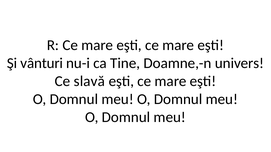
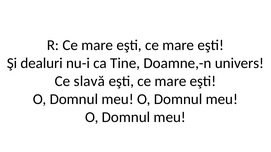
vânturi: vânturi -> dealuri
